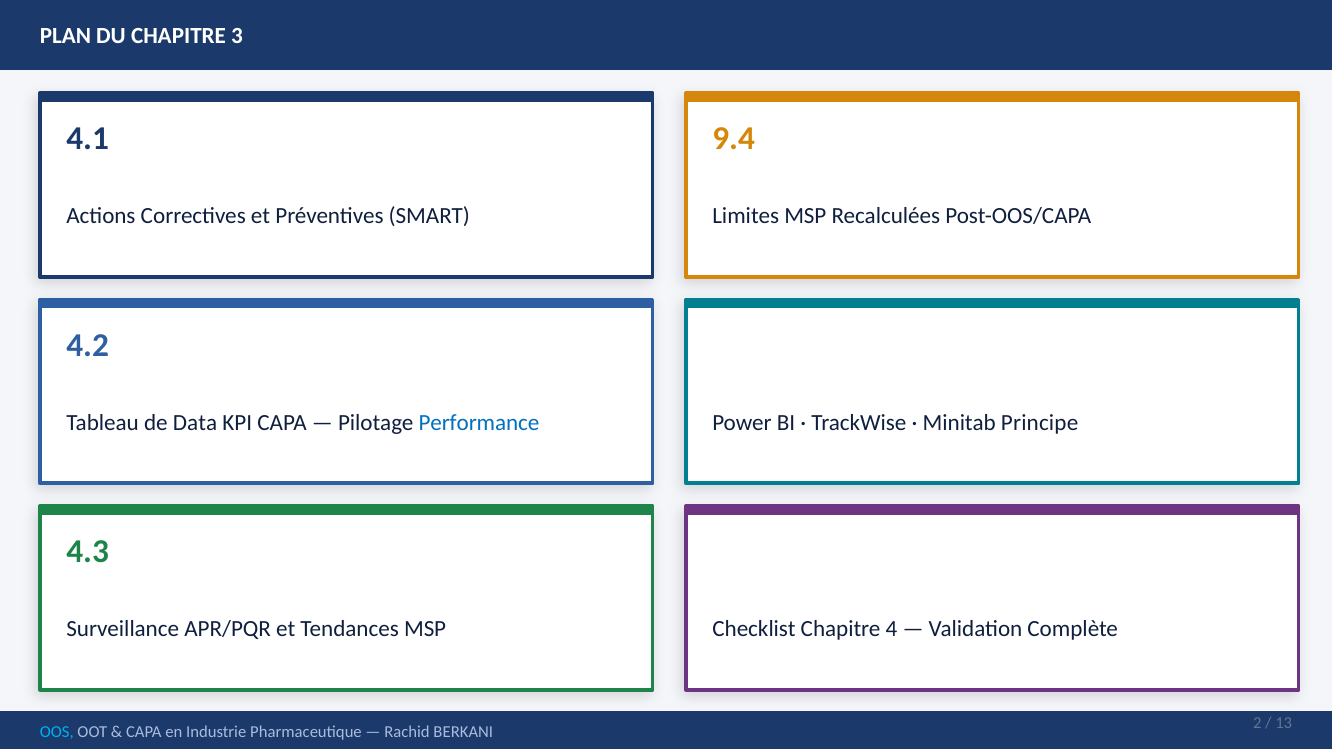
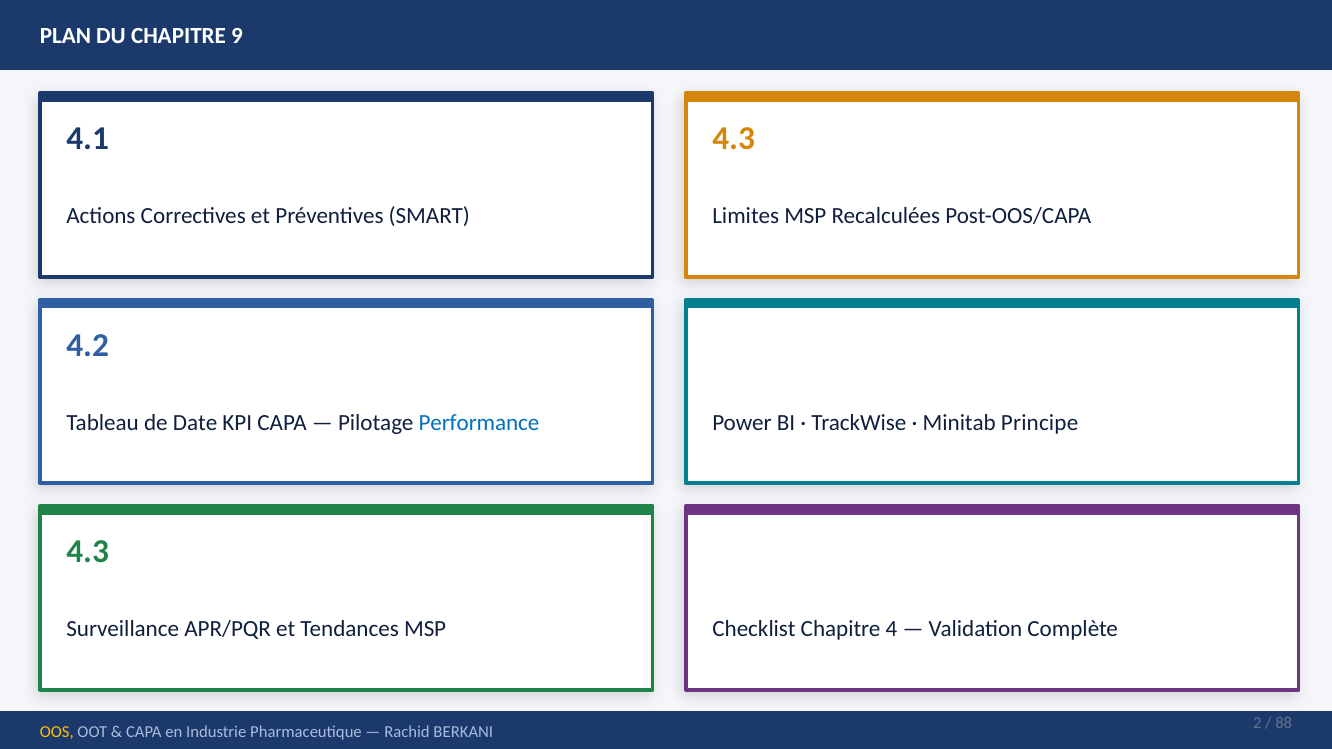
3: 3 -> 9
9.4 at (734, 139): 9.4 -> 4.3
Data: Data -> Date
13: 13 -> 88
OOS colour: light blue -> yellow
